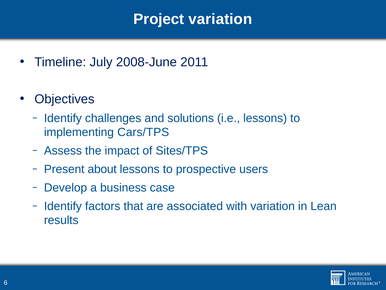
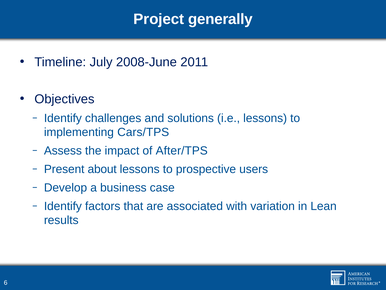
Project variation: variation -> generally
Sites/TPS: Sites/TPS -> After/TPS
